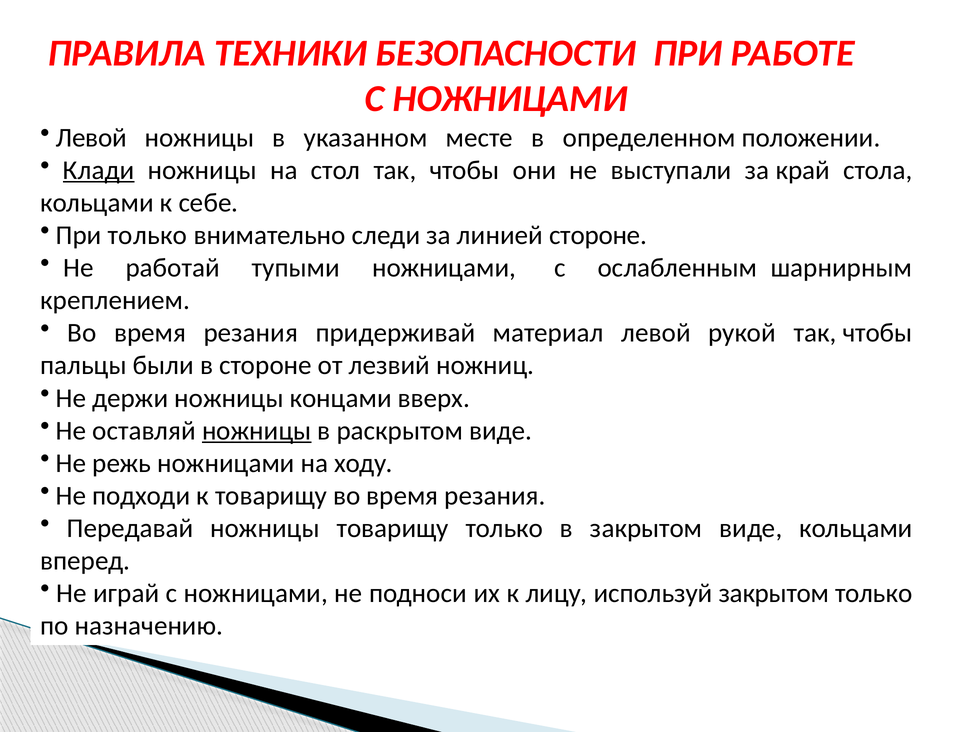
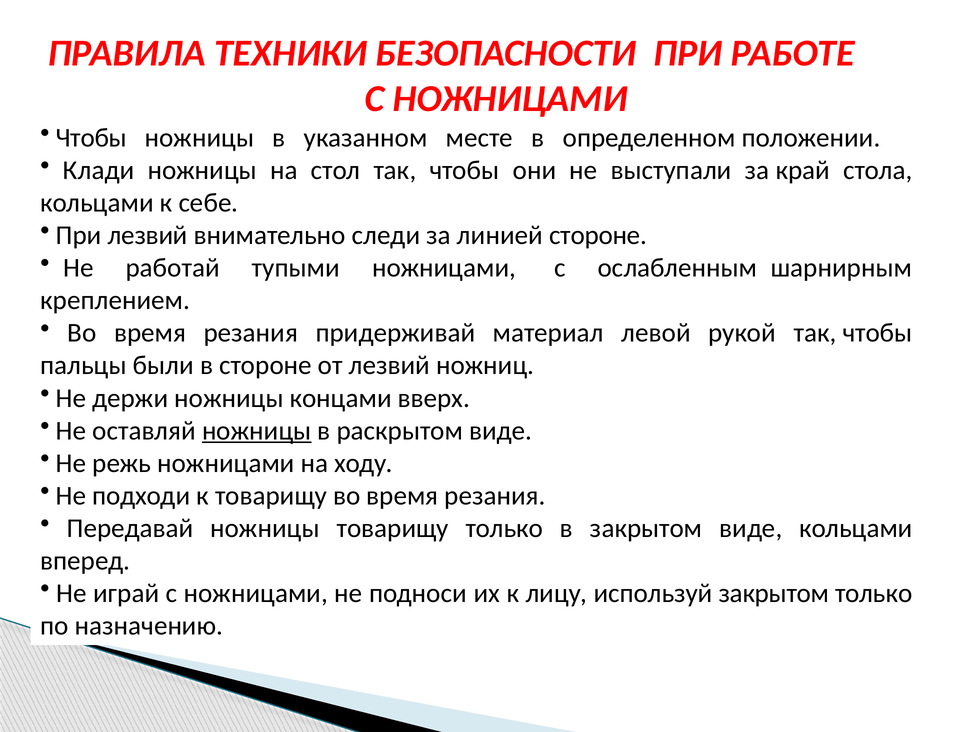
Левой at (91, 138): Левой -> Чтобы
Клади underline: present -> none
При только: только -> лезвий
